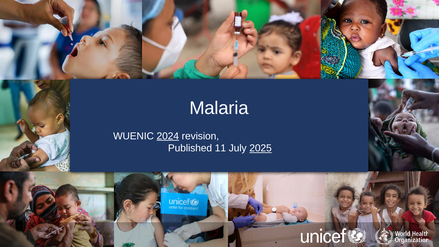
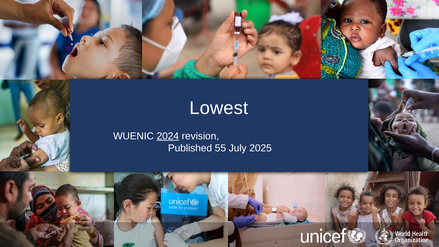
Malaria: Malaria -> Lowest
11: 11 -> 55
2025 underline: present -> none
